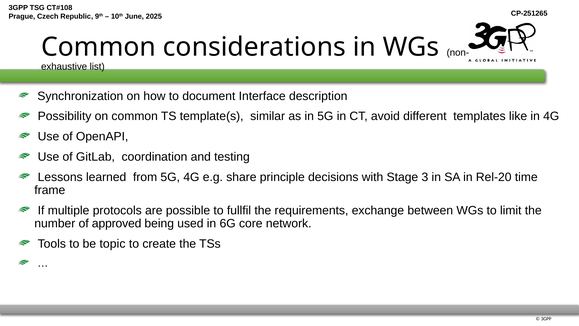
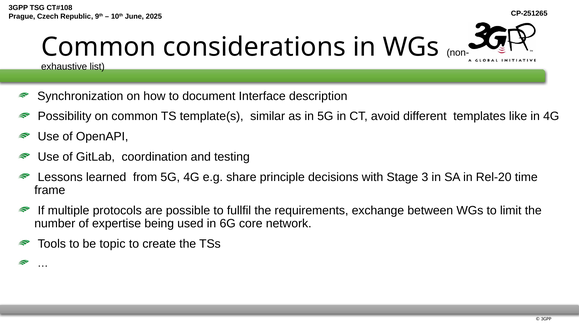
approved: approved -> expertise
